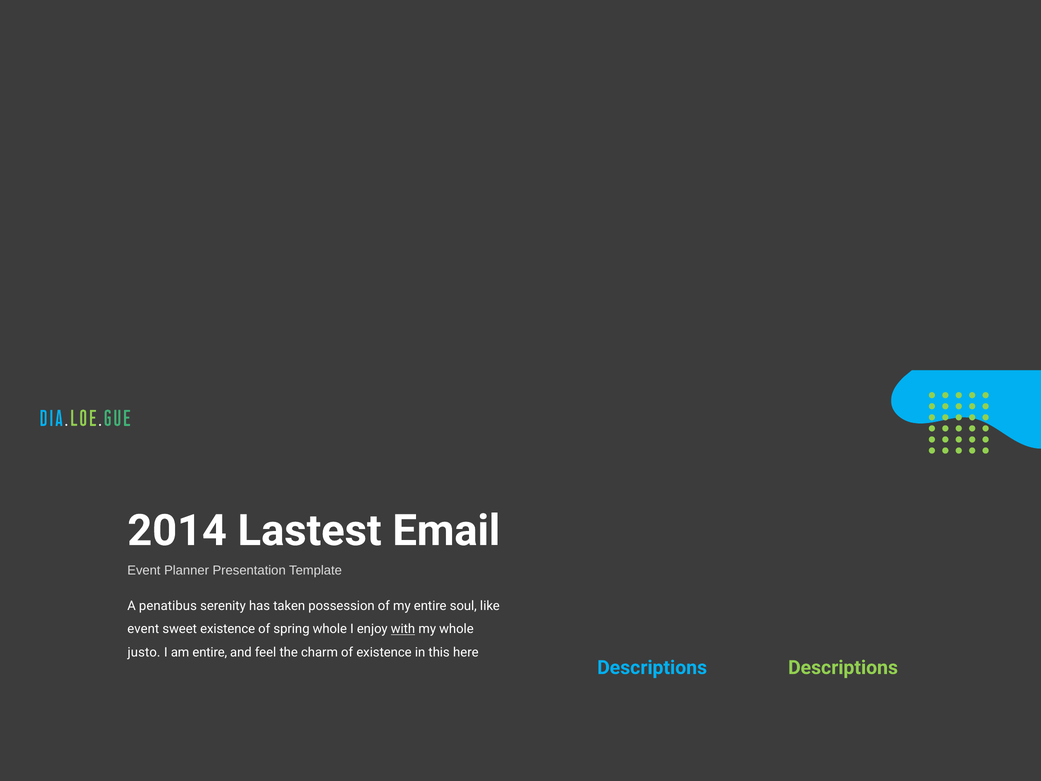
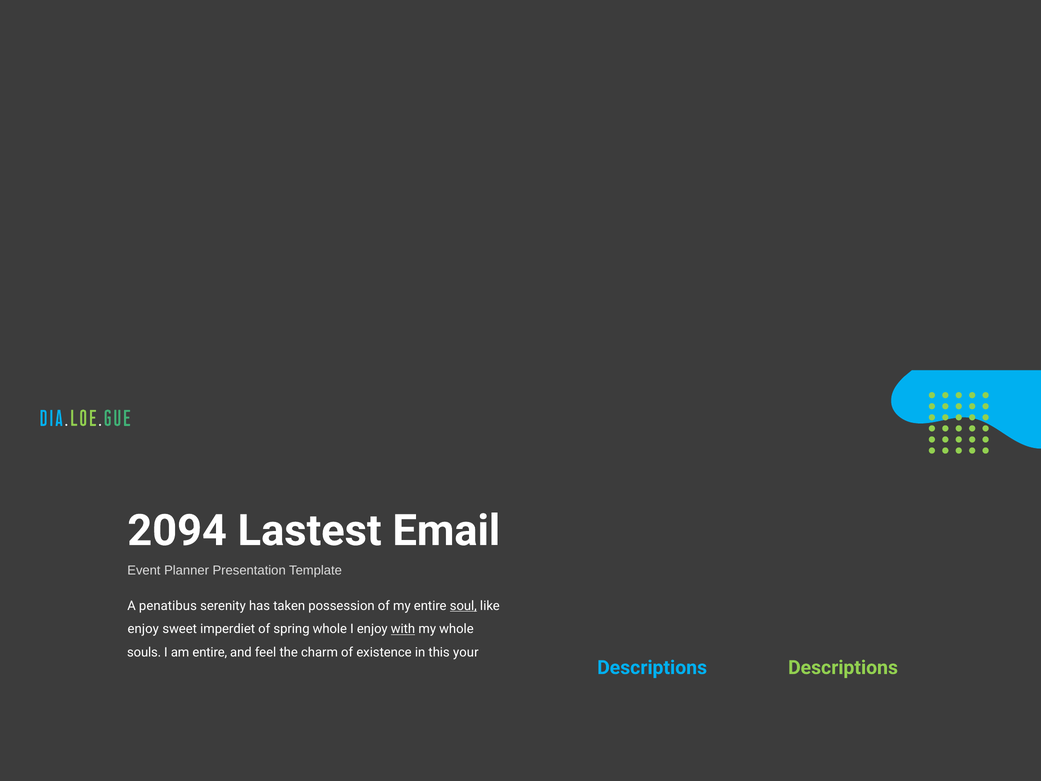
2014: 2014 -> 2094
soul underline: none -> present
event at (143, 629): event -> enjoy
sweet existence: existence -> imperdiet
justo: justo -> souls
here: here -> your
